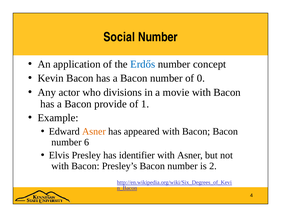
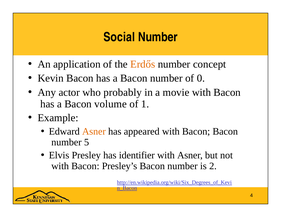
Erdős colour: blue -> orange
divisions: divisions -> probably
provide: provide -> volume
6: 6 -> 5
